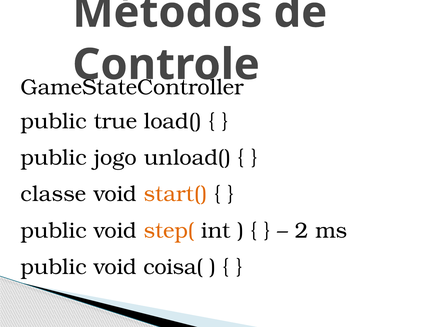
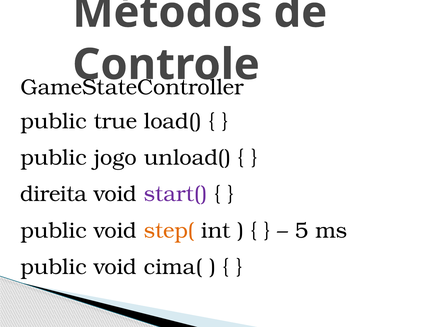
classe: classe -> direita
start( colour: orange -> purple
2: 2 -> 5
coisa(: coisa( -> cima(
